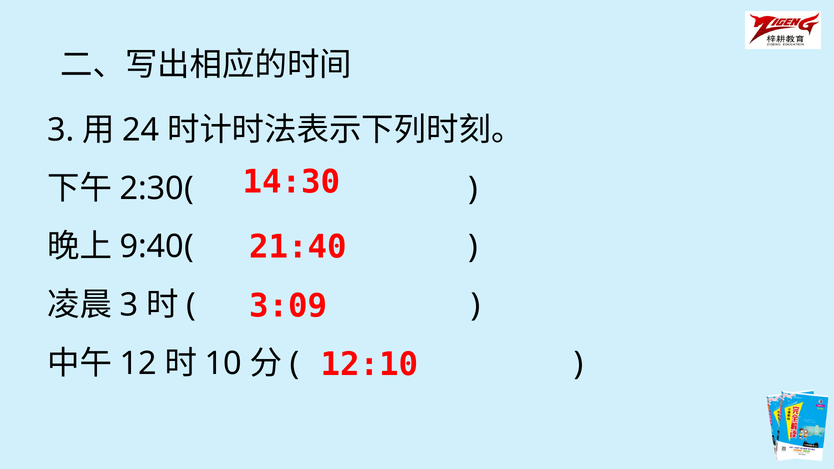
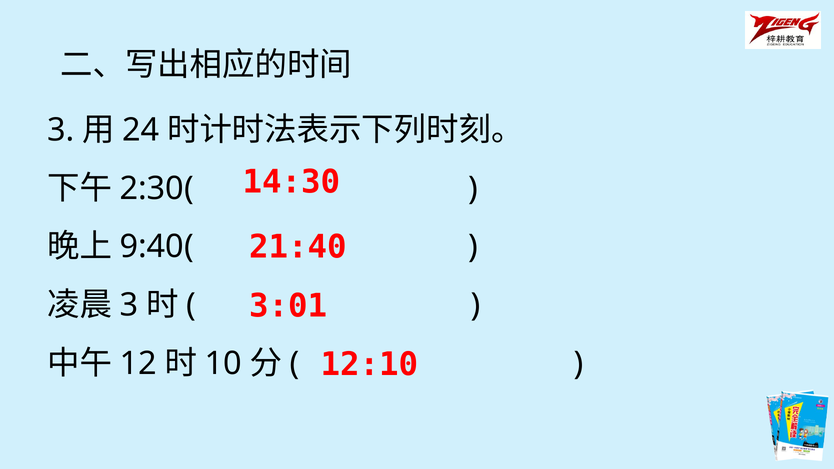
3:09: 3:09 -> 3:01
